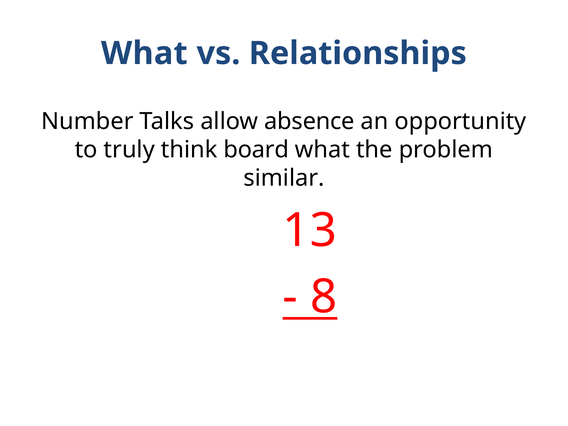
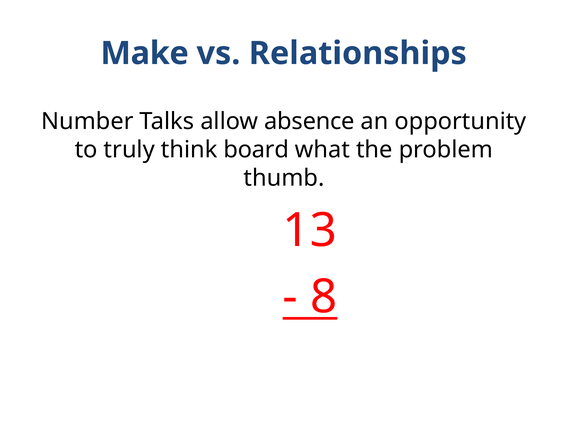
What at (144, 53): What -> Make
similar: similar -> thumb
